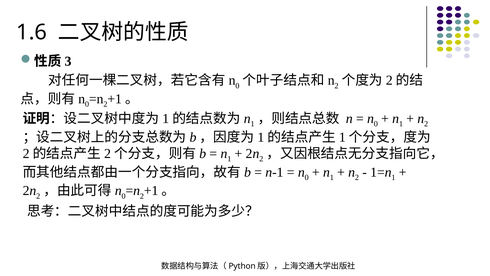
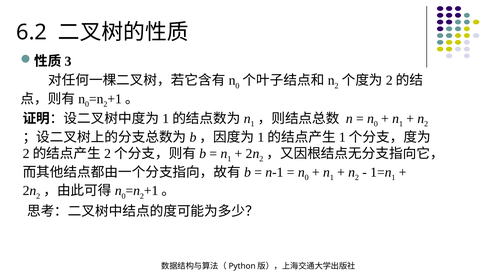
1.6: 1.6 -> 6.2
